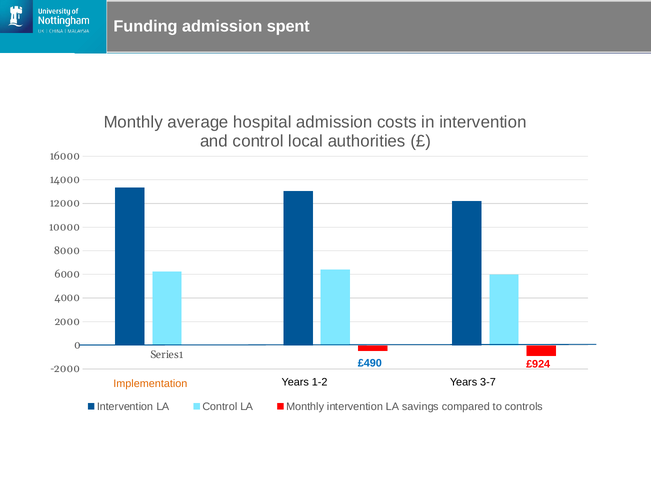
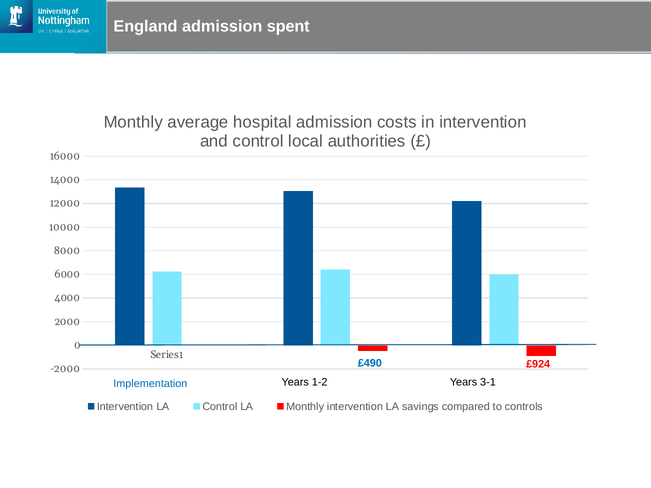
Funding: Funding -> England
Implementation colour: orange -> blue
3-7: 3-7 -> 3-1
